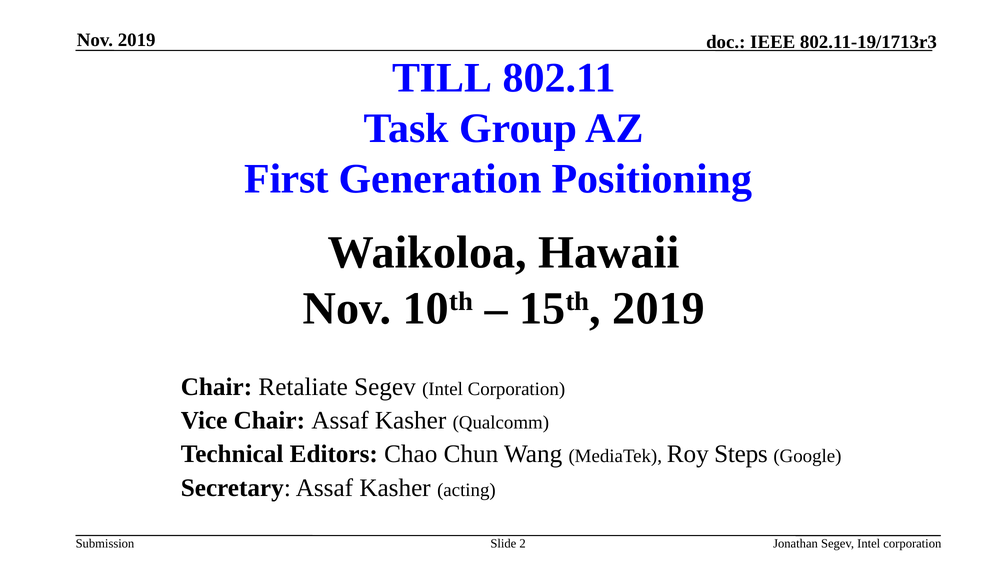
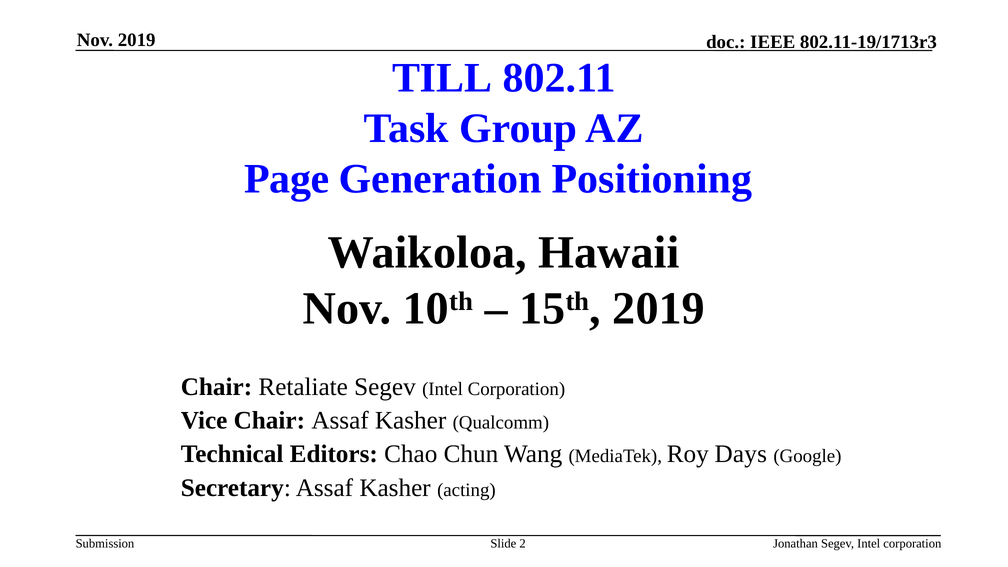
First: First -> Page
Steps: Steps -> Days
